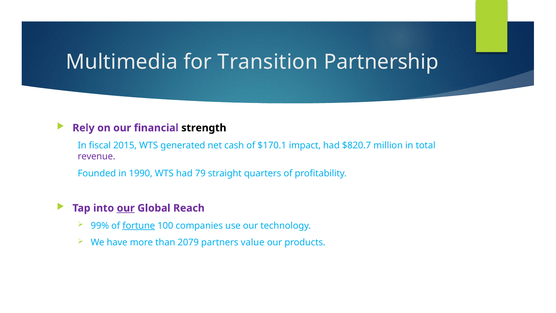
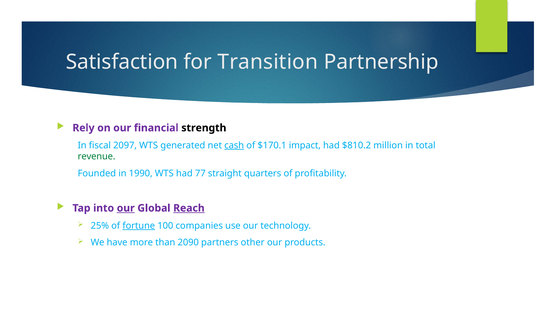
Multimedia: Multimedia -> Satisfaction
2015: 2015 -> 2097
cash underline: none -> present
$820.7: $820.7 -> $810.2
revenue colour: purple -> green
79: 79 -> 77
Reach underline: none -> present
99%: 99% -> 25%
2079: 2079 -> 2090
value: value -> other
